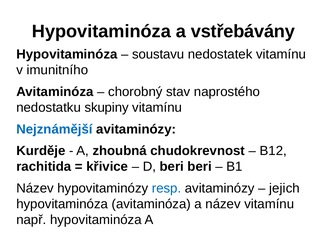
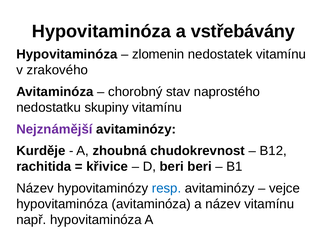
soustavu: soustavu -> zlomenin
imunitního: imunitního -> zrakového
Nejznámější colour: blue -> purple
jejich: jejich -> vejce
